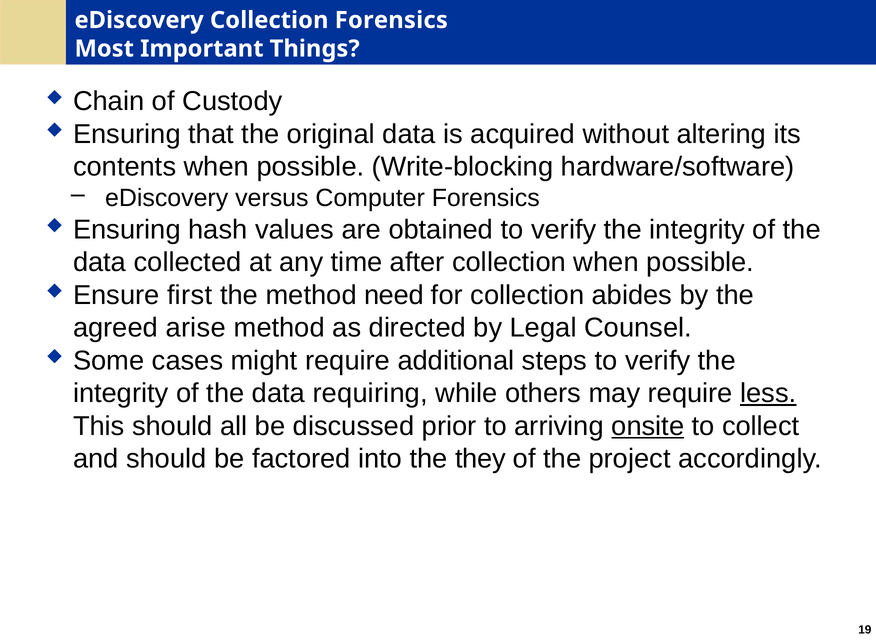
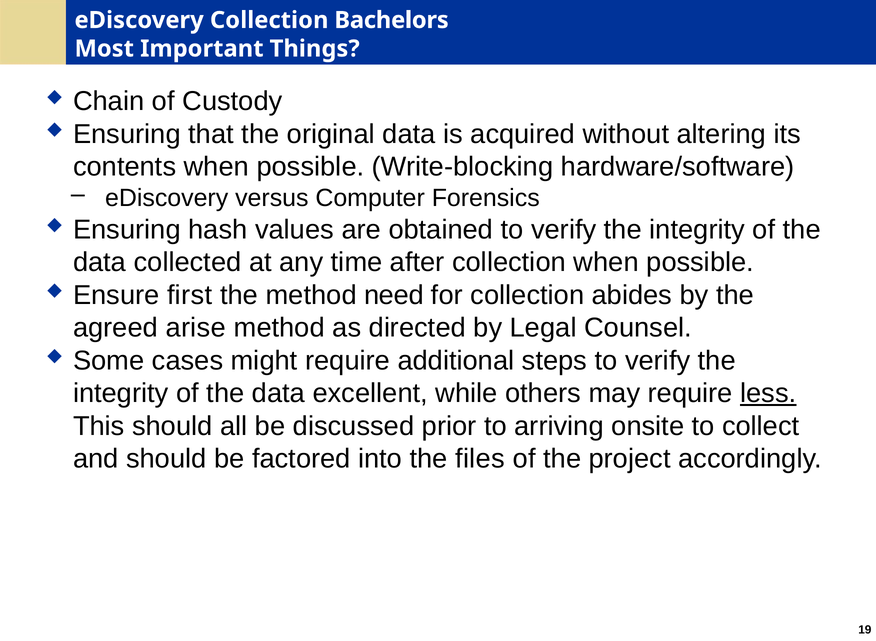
Collection Forensics: Forensics -> Bachelors
requiring: requiring -> excellent
onsite underline: present -> none
they: they -> files
